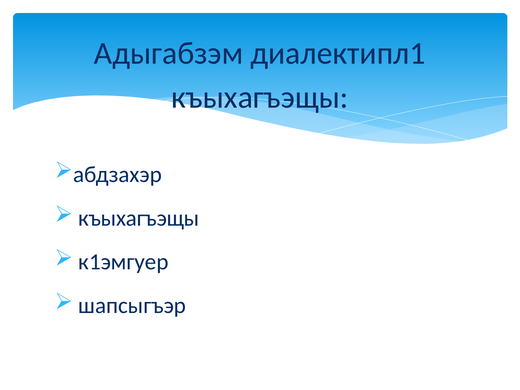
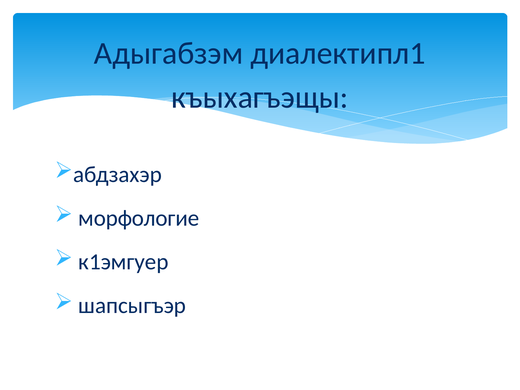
къыхагъэщы at (139, 218): къыхагъэщы -> морфологие
